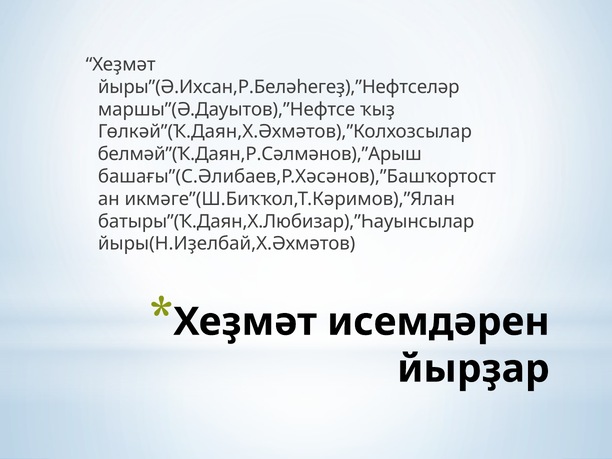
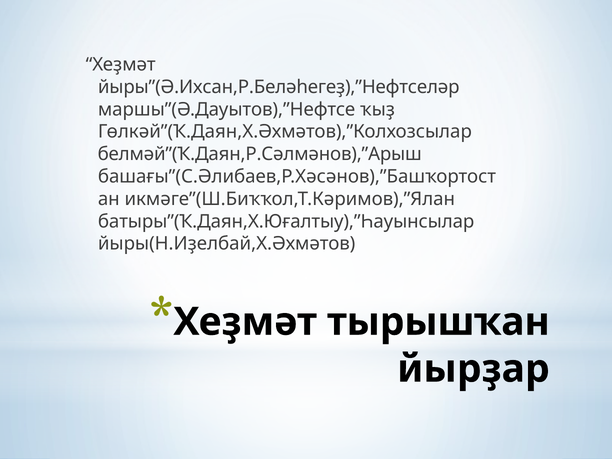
батыры”(Ҡ.Даян,Х.Любизар),”Һауынсылар: батыры”(Ҡ.Даян,Х.Любизар),”Һауынсылар -> батыры”(Ҡ.Даян,Х.Юғалтыу),”Һауынсылар
исемдәрен: исемдәрен -> тырышҡан
